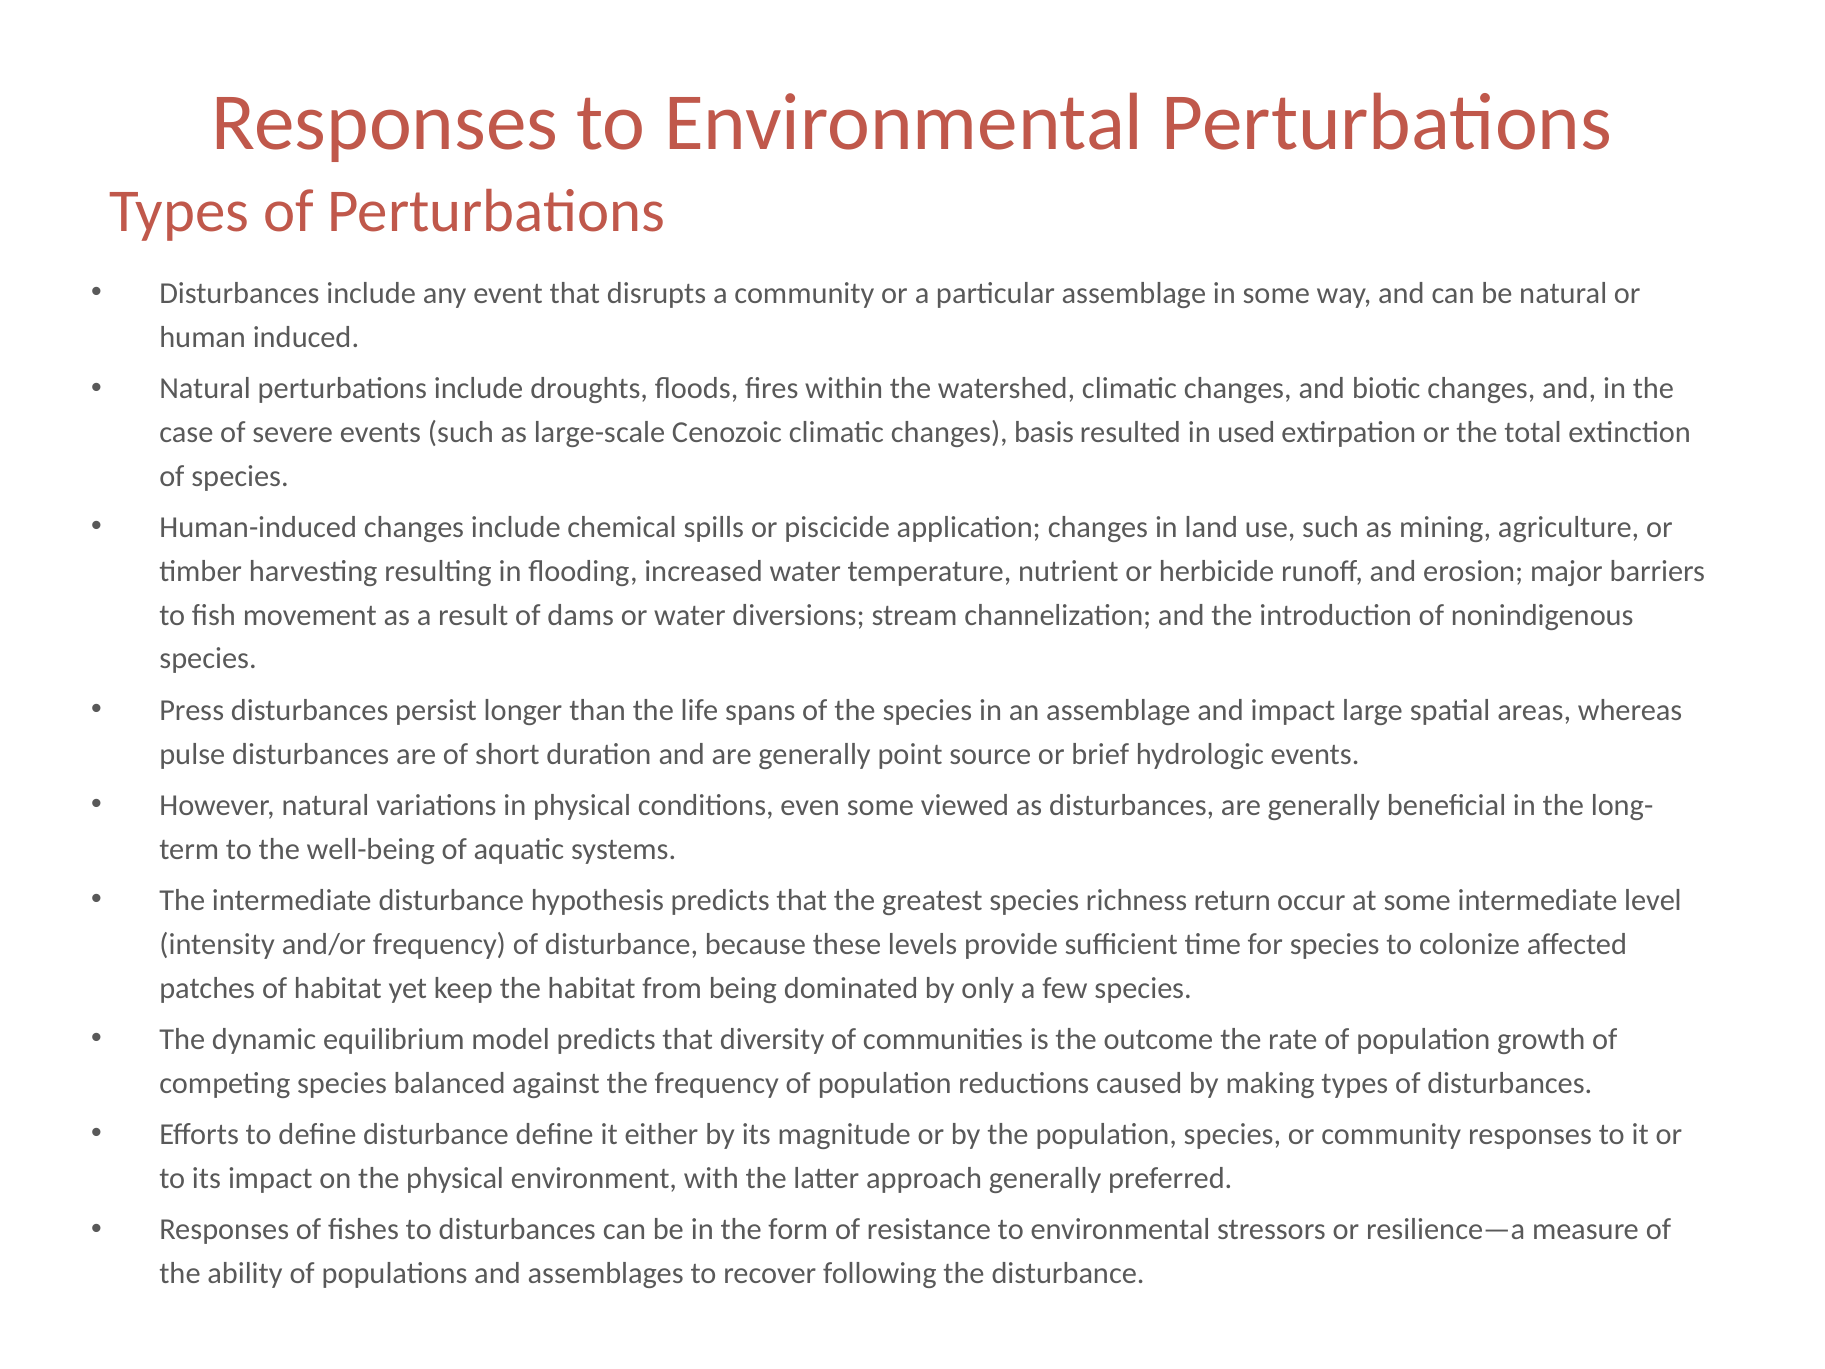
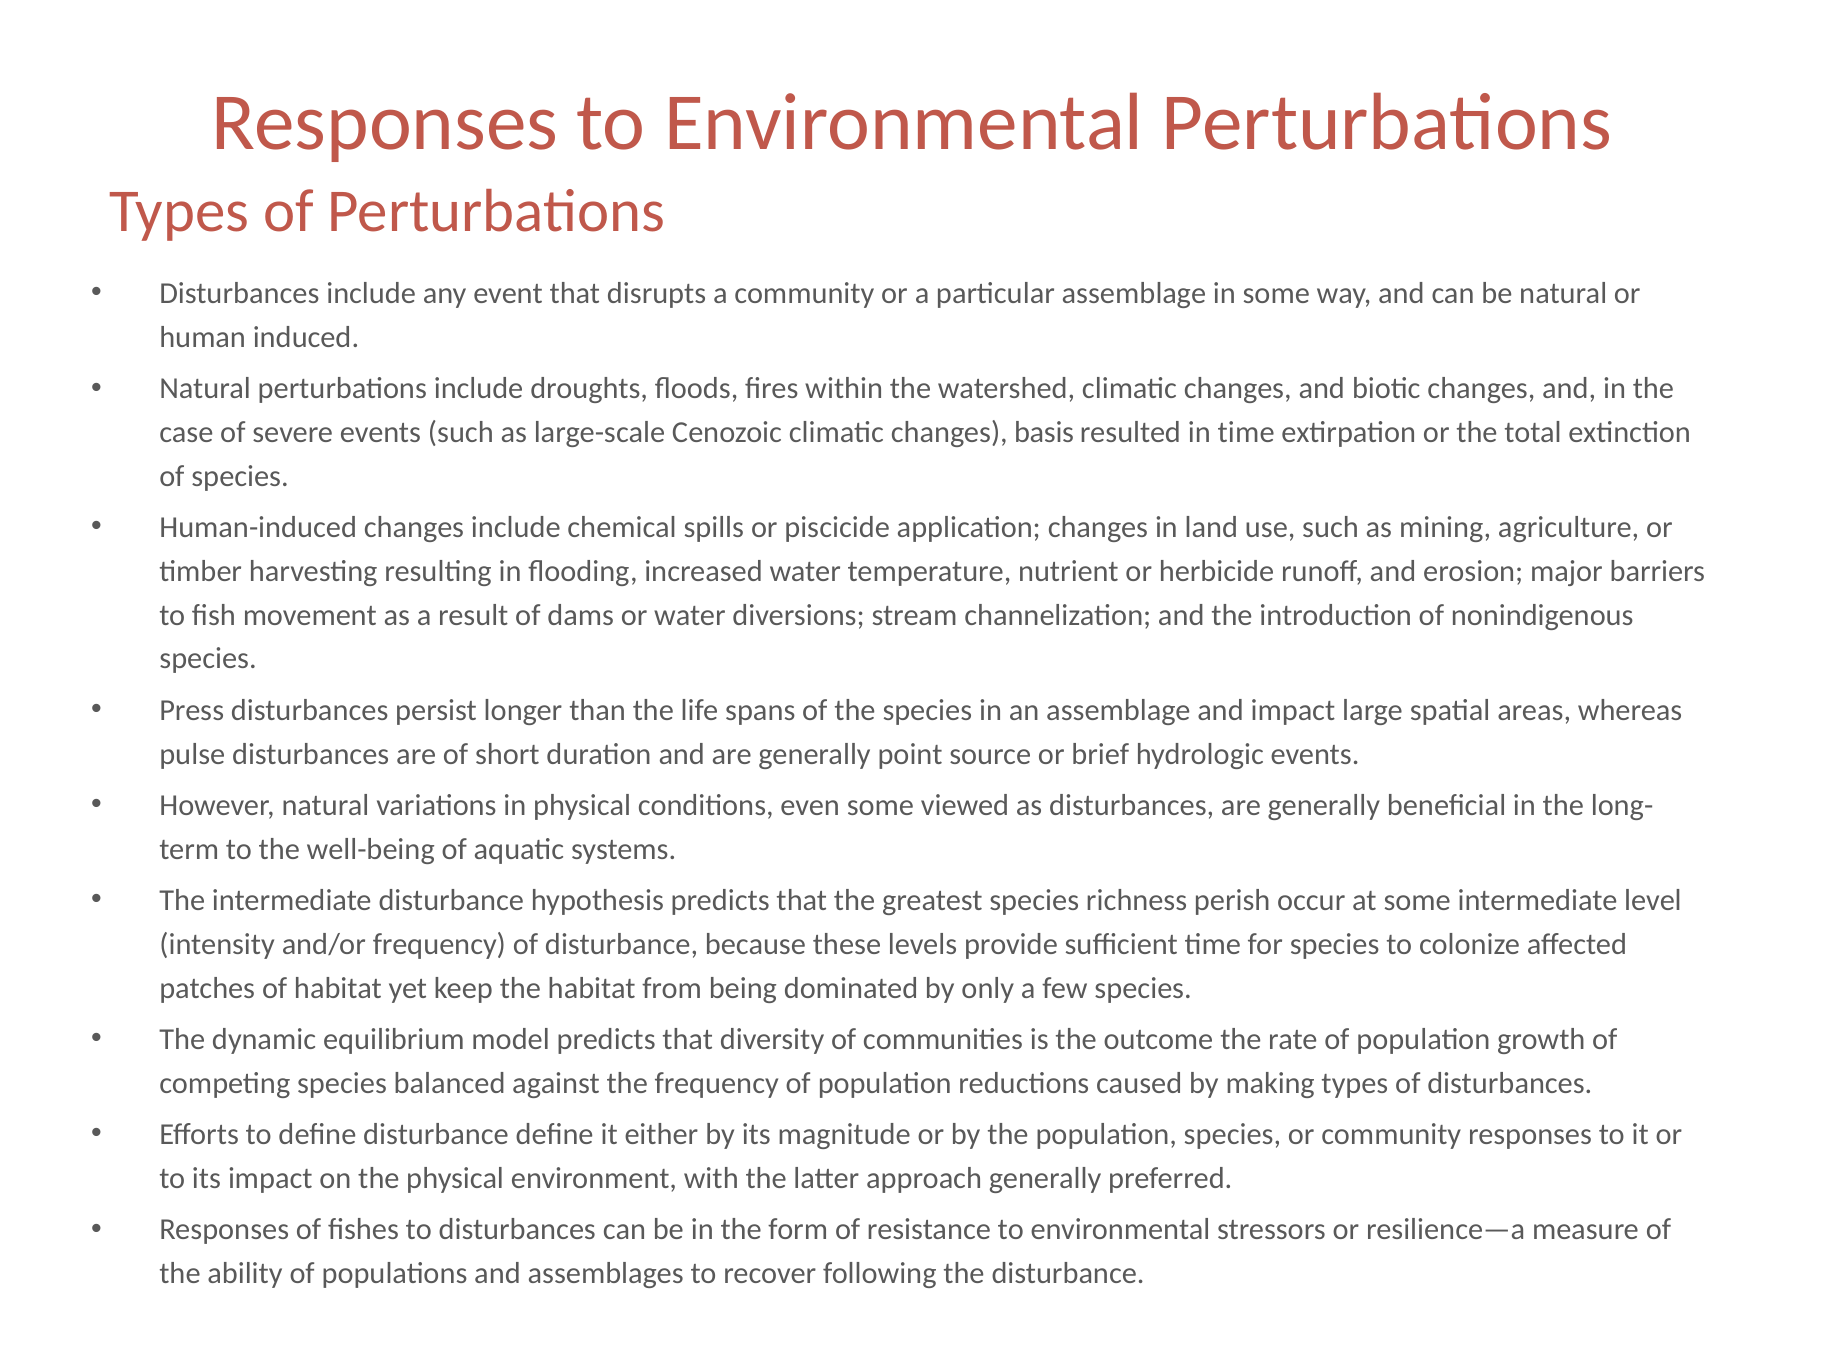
in used: used -> time
return: return -> perish
